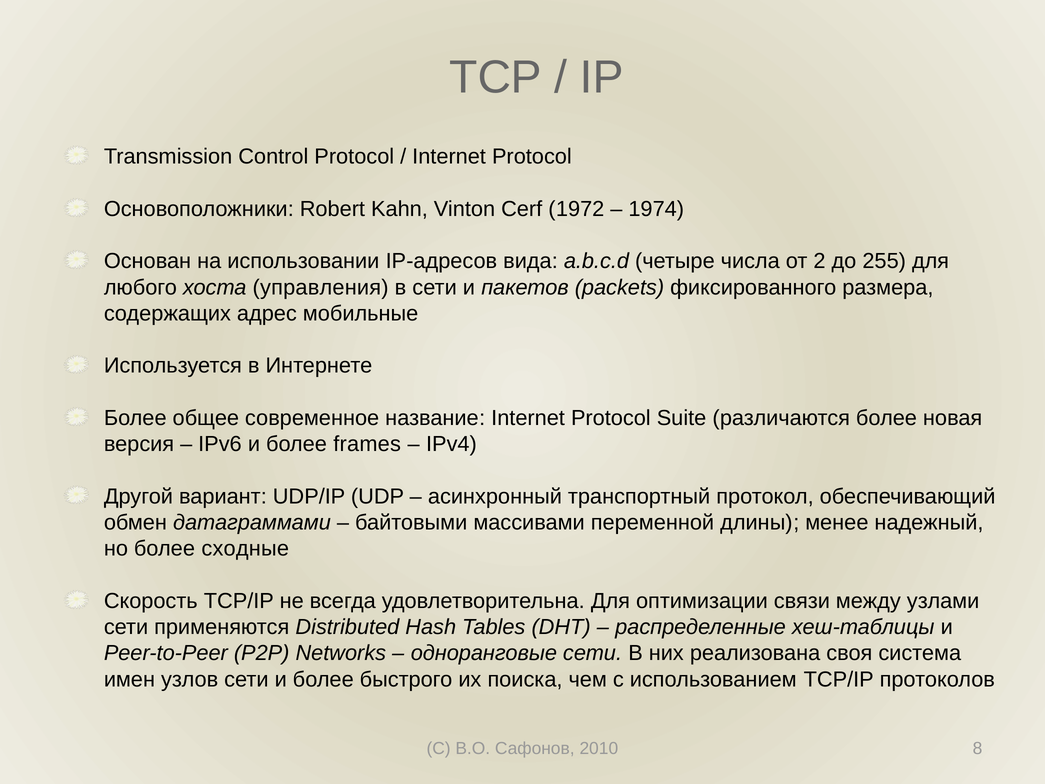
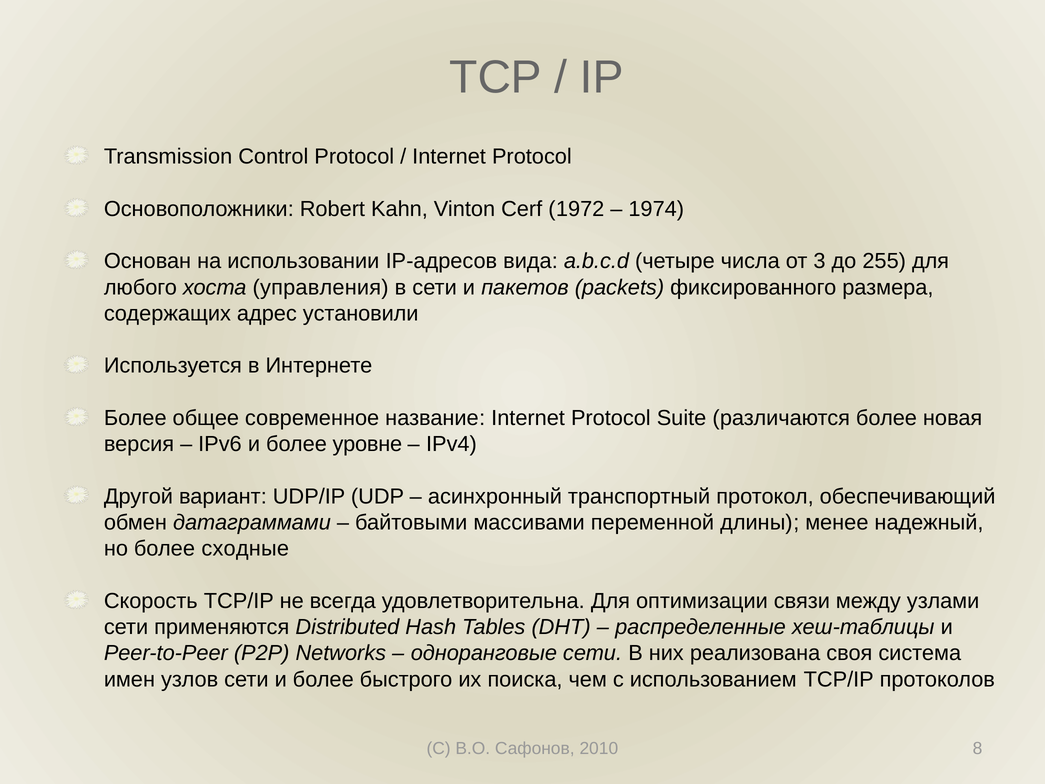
2: 2 -> 3
мобильные: мобильные -> установили
frames: frames -> уровне
